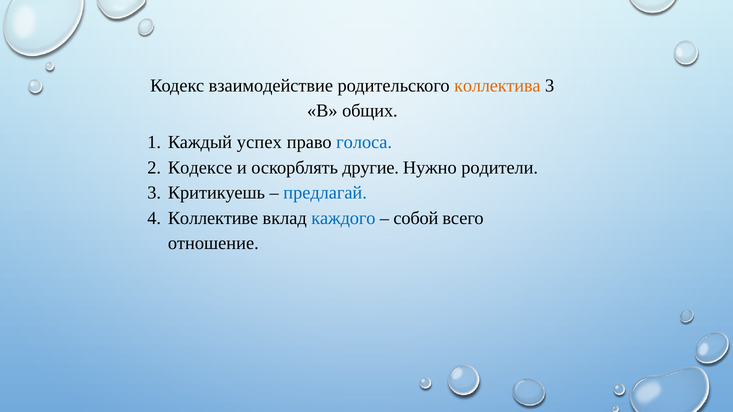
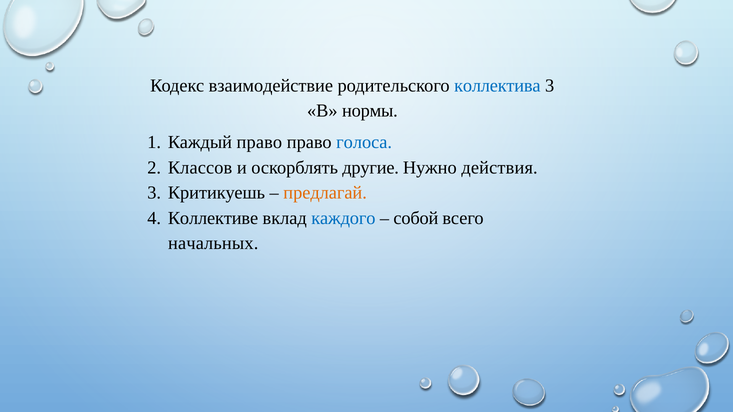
коллектива colour: orange -> blue
общих: общих -> нормы
Каждый успех: успех -> право
Кодексе: Кодексе -> Классов
родители: родители -> действия
предлагай colour: blue -> orange
отношение: отношение -> начальных
